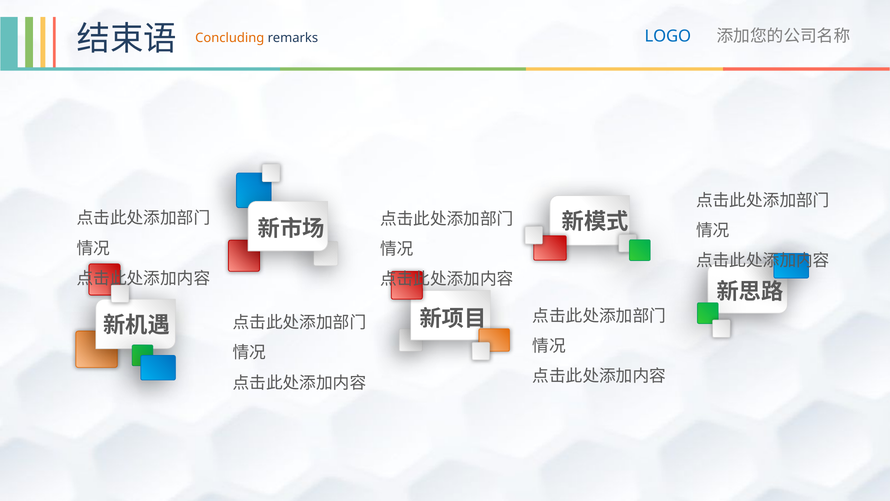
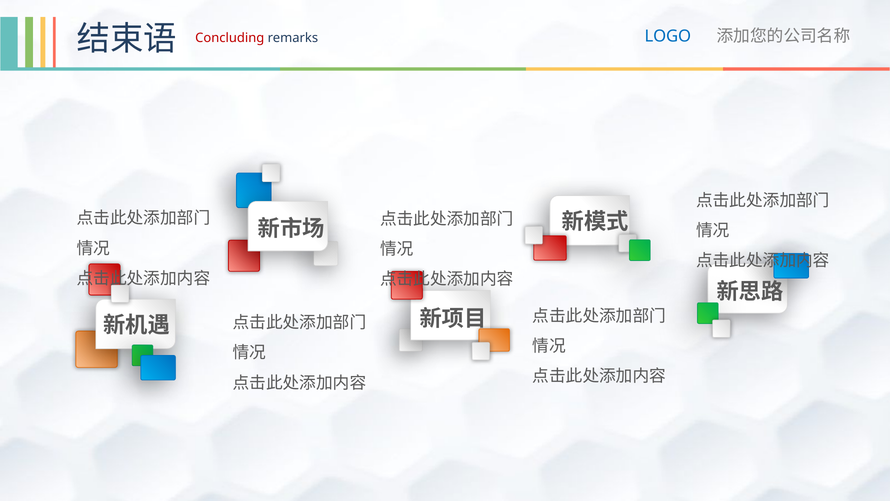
Concluding colour: orange -> red
